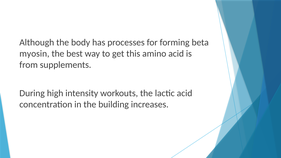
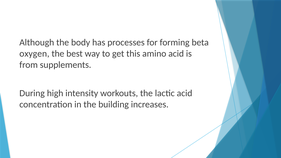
myosin: myosin -> oxygen
